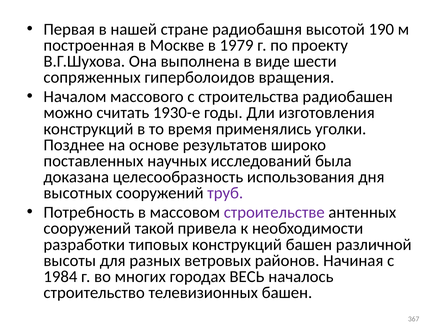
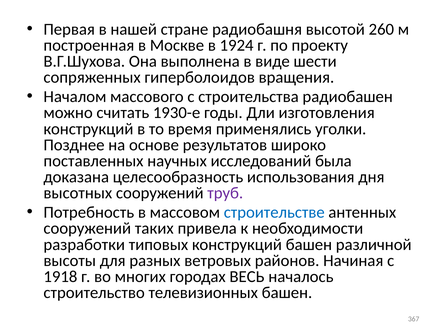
190: 190 -> 260
1979: 1979 -> 1924
строительстве colour: purple -> blue
такой: такой -> таких
1984: 1984 -> 1918
